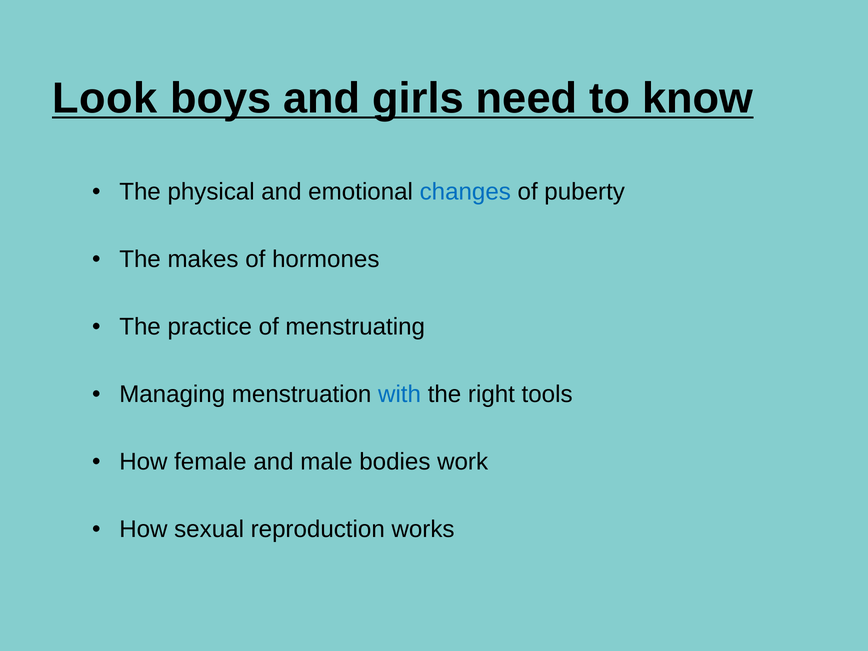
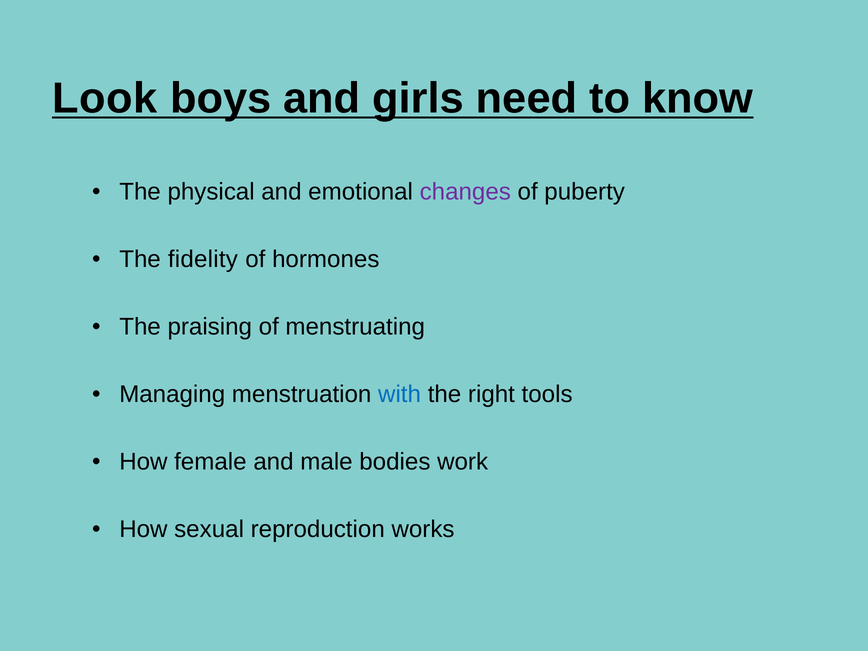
changes colour: blue -> purple
makes: makes -> fidelity
practice: practice -> praising
